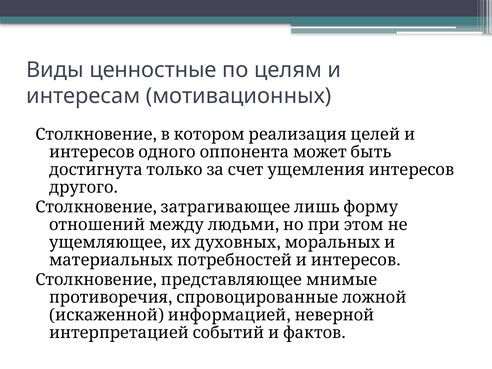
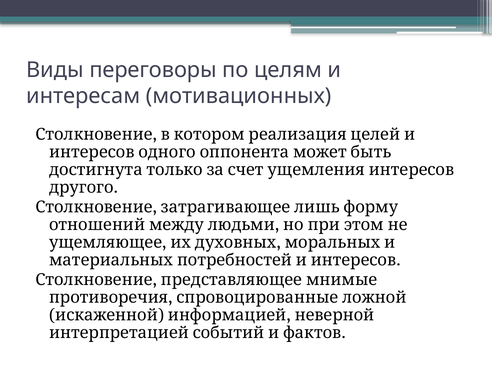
ценностные: ценностные -> переговоры
